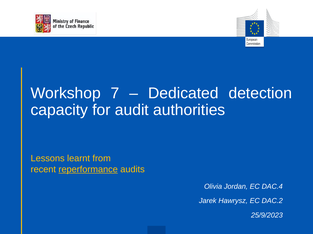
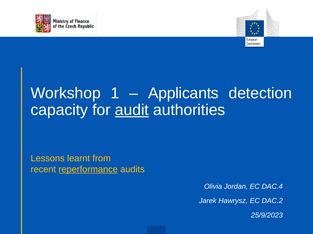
7: 7 -> 1
Dedicated: Dedicated -> Applicants
audit underline: none -> present
